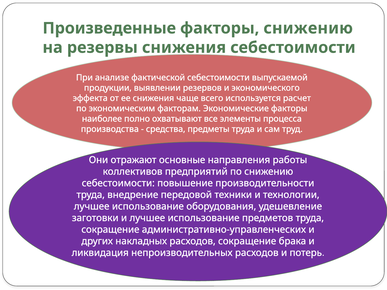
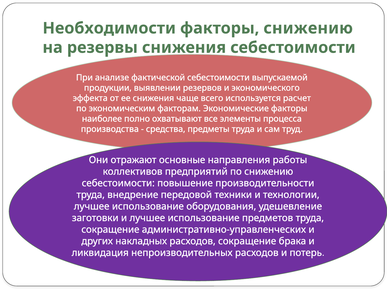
Произведенные: Произведенные -> Необходимости
